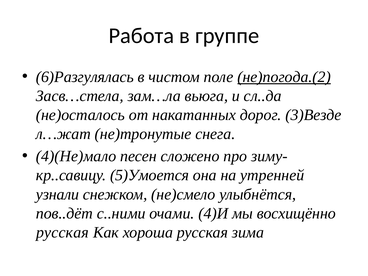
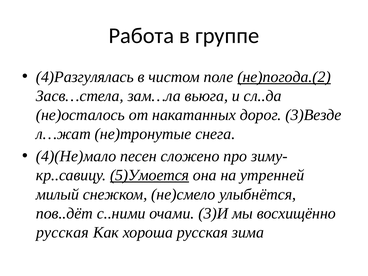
6)Разгулялась: 6)Разгулялась -> 4)Разгулялась
5)Умоется underline: none -> present
узнали: узнали -> милый
4)И: 4)И -> 3)И
